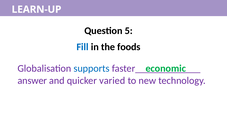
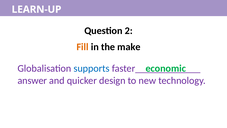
5: 5 -> 2
Fill colour: blue -> orange
foods: foods -> make
varied: varied -> design
